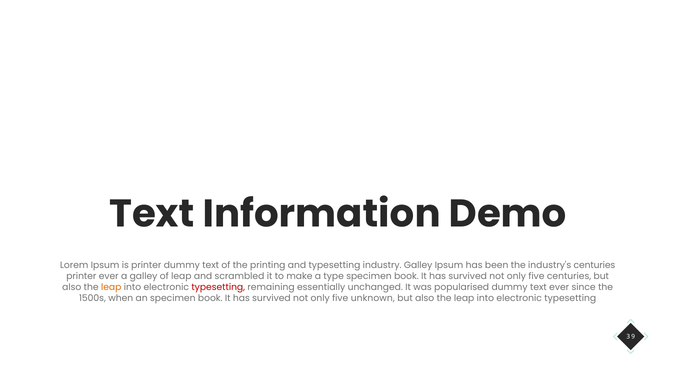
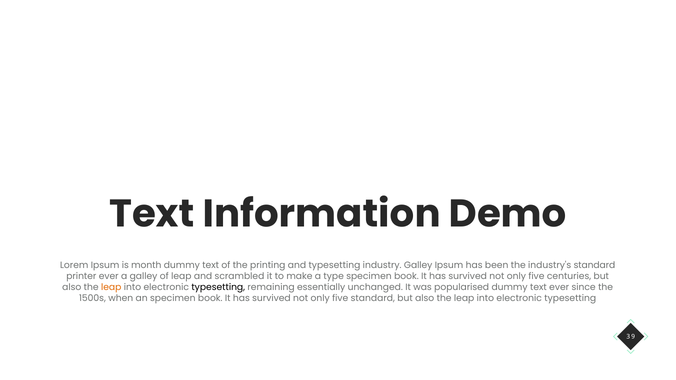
is printer: printer -> month
industry's centuries: centuries -> standard
typesetting at (218, 287) colour: red -> black
five unknown: unknown -> standard
